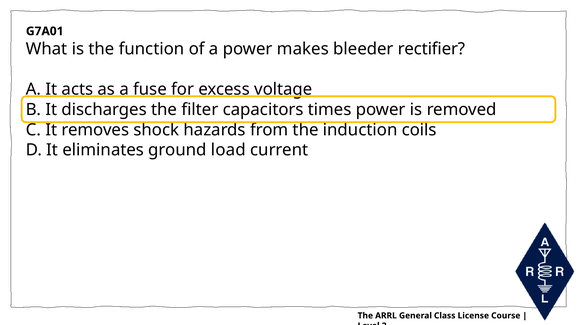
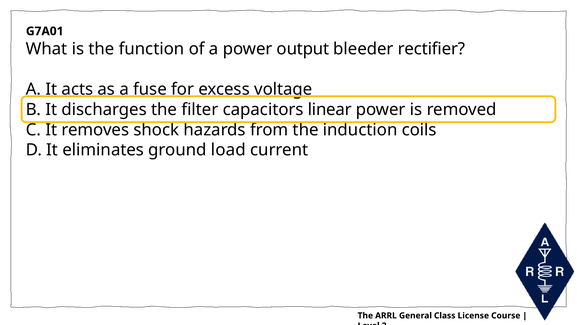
makes: makes -> output
times: times -> linear
